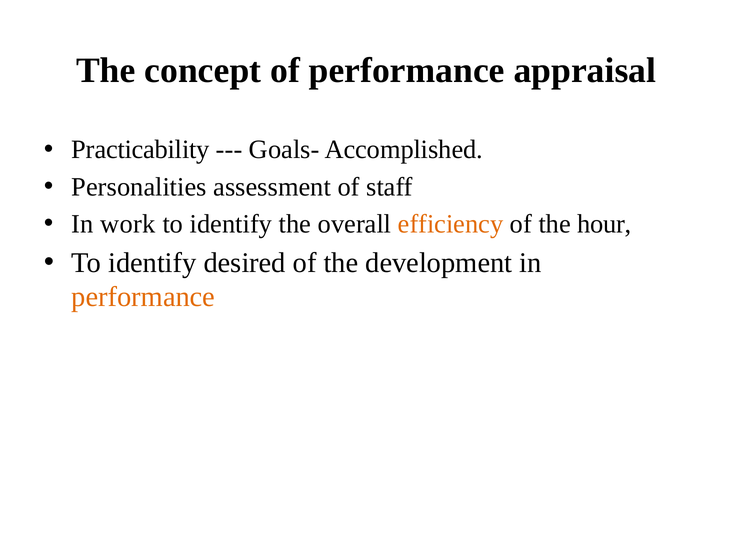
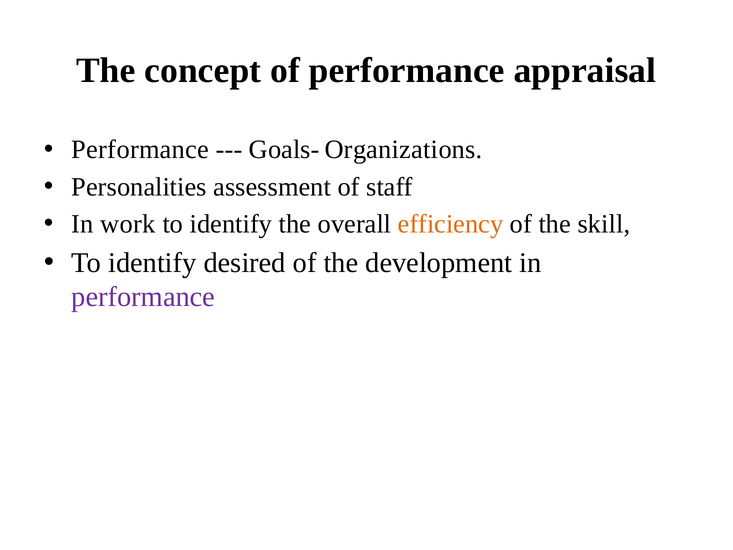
Practicability at (140, 150): Practicability -> Performance
Accomplished: Accomplished -> Organizations
hour: hour -> skill
performance at (143, 297) colour: orange -> purple
